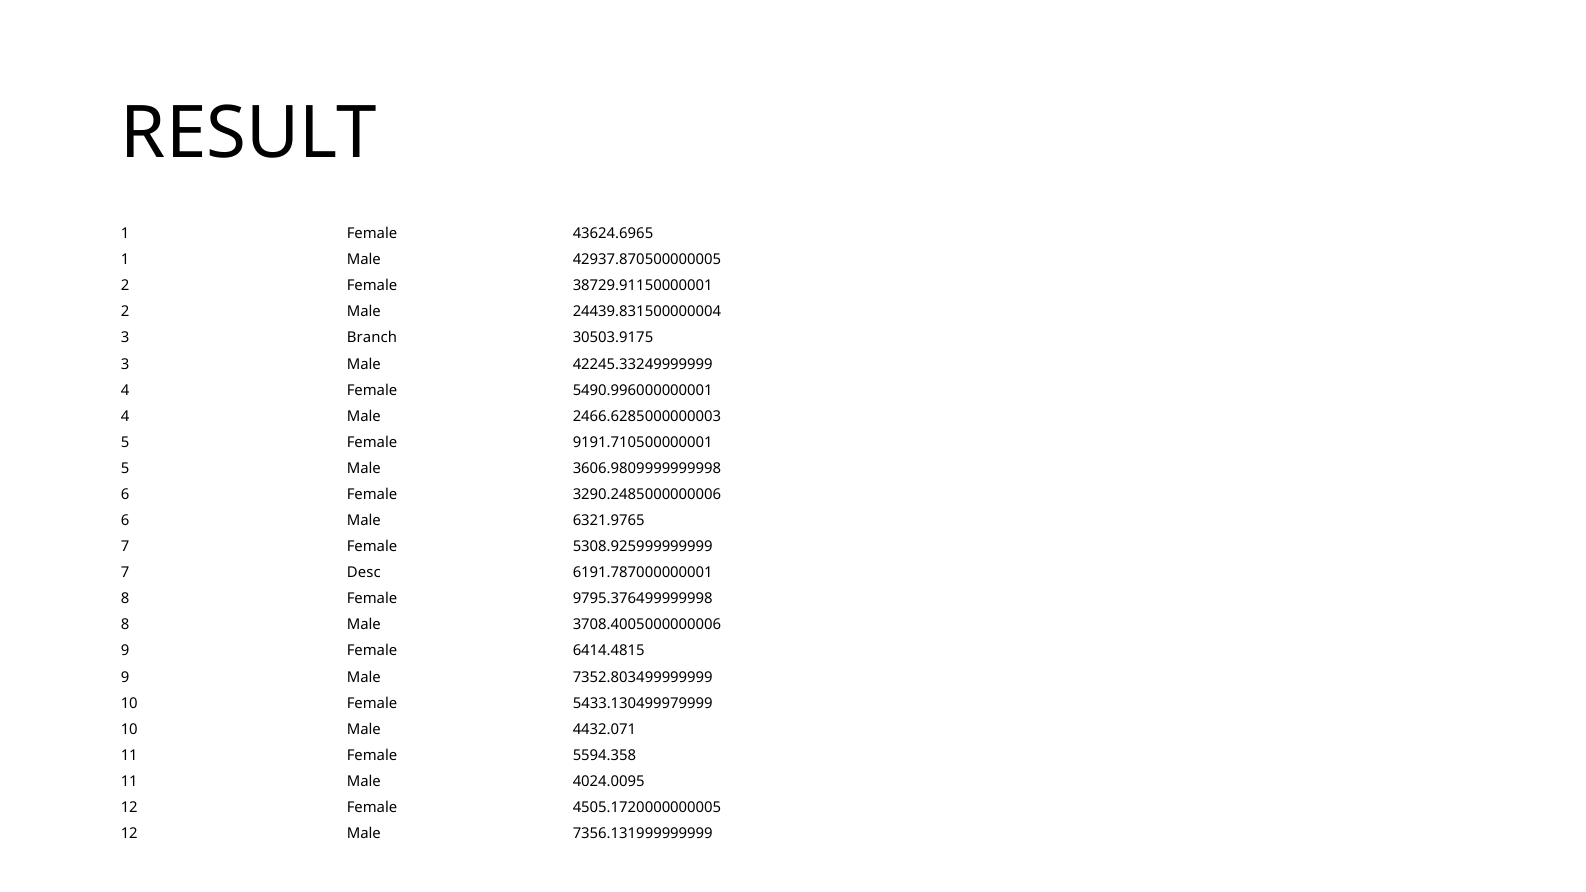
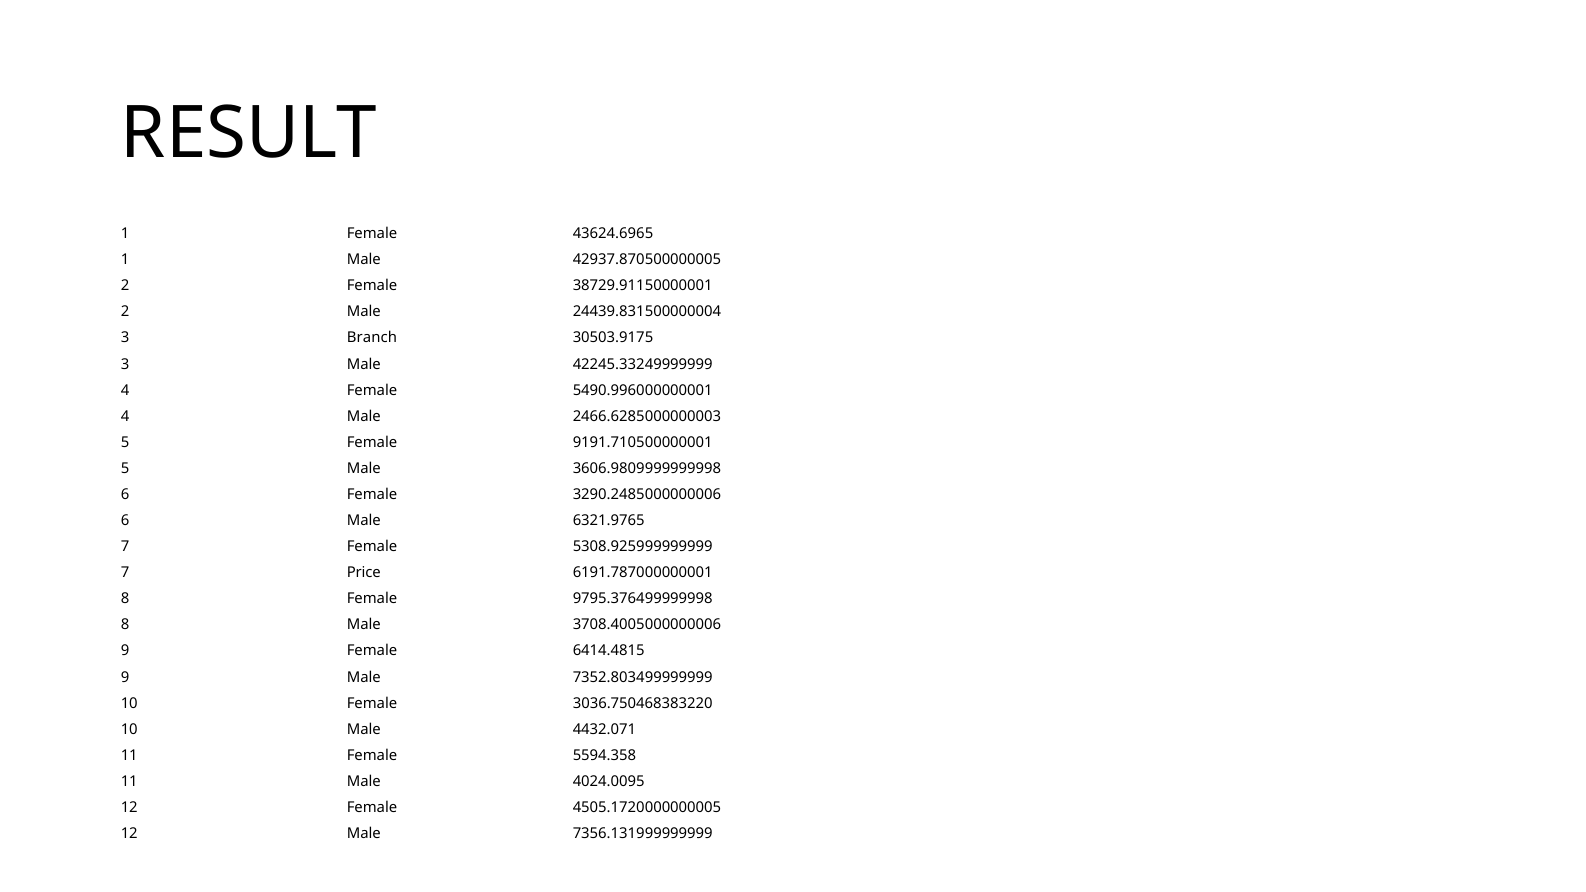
Desc: Desc -> Price
5433.130499979999: 5433.130499979999 -> 3036.750468383220
